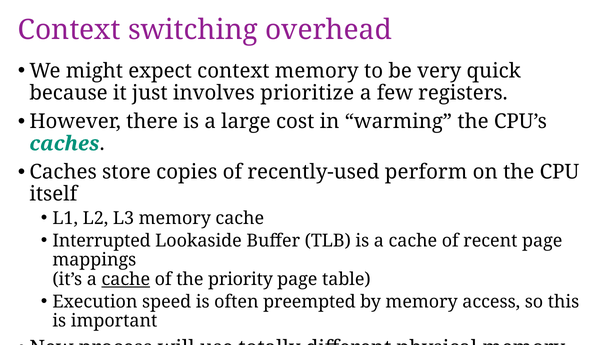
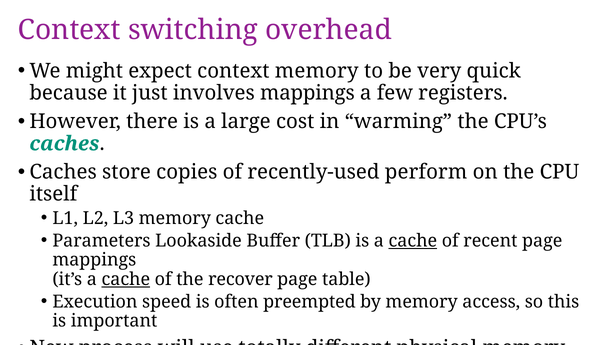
involves prioritize: prioritize -> mappings
Interrupted: Interrupted -> Parameters
cache at (413, 241) underline: none -> present
priority: priority -> recover
